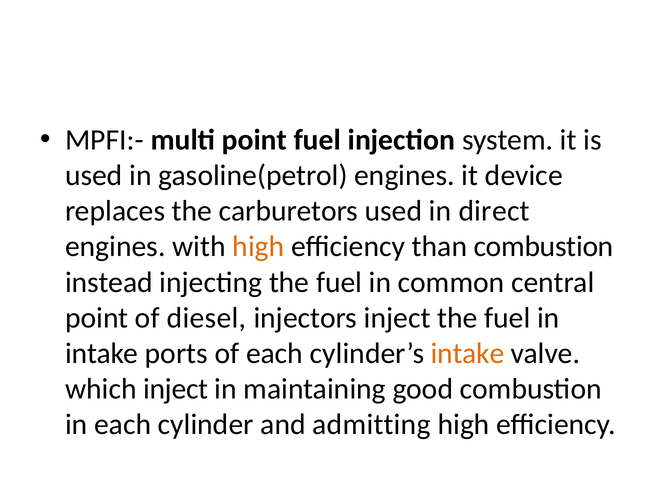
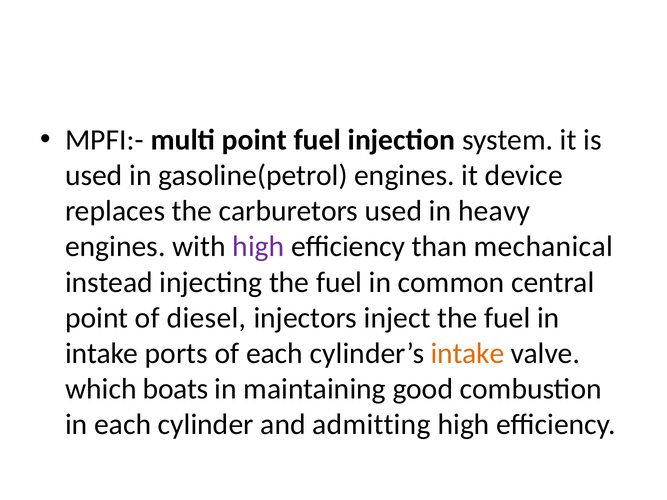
direct: direct -> heavy
high at (258, 247) colour: orange -> purple
than combustion: combustion -> mechanical
which inject: inject -> boats
